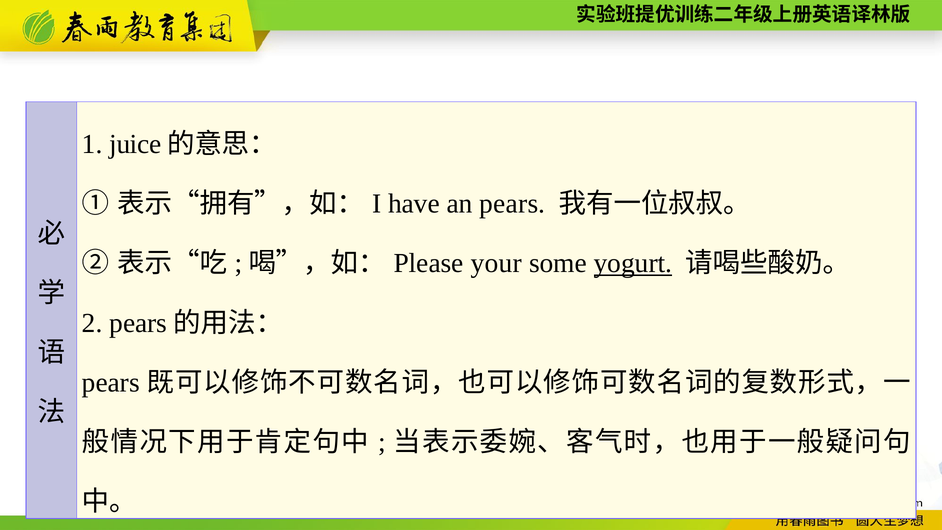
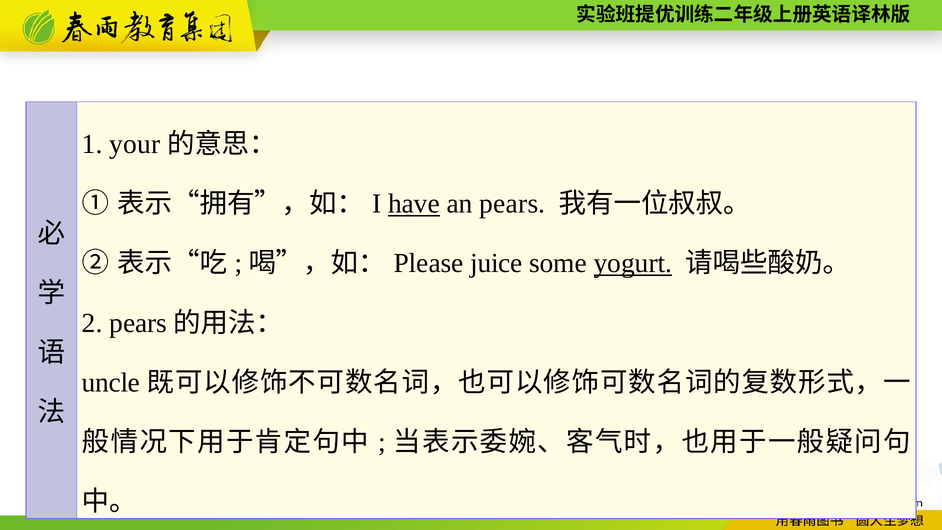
juice: juice -> your
have underline: none -> present
your: your -> juice
pears at (111, 382): pears -> uncle
